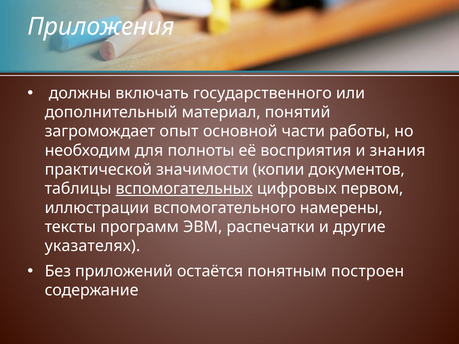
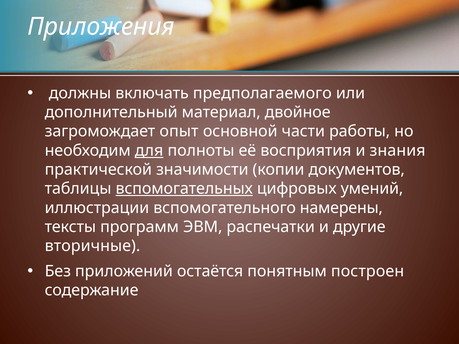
государственного: государственного -> предполагаемого
понятий: понятий -> двойное
для underline: none -> present
первом: первом -> умений
указателях: указателях -> вторичные
